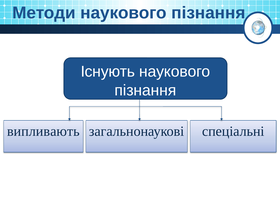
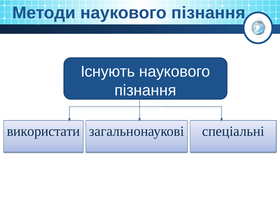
випливають: випливають -> використати
